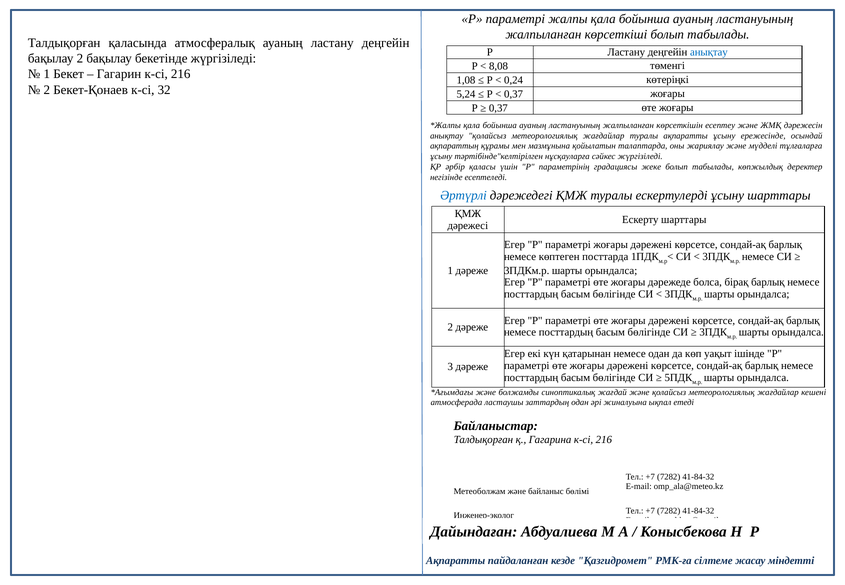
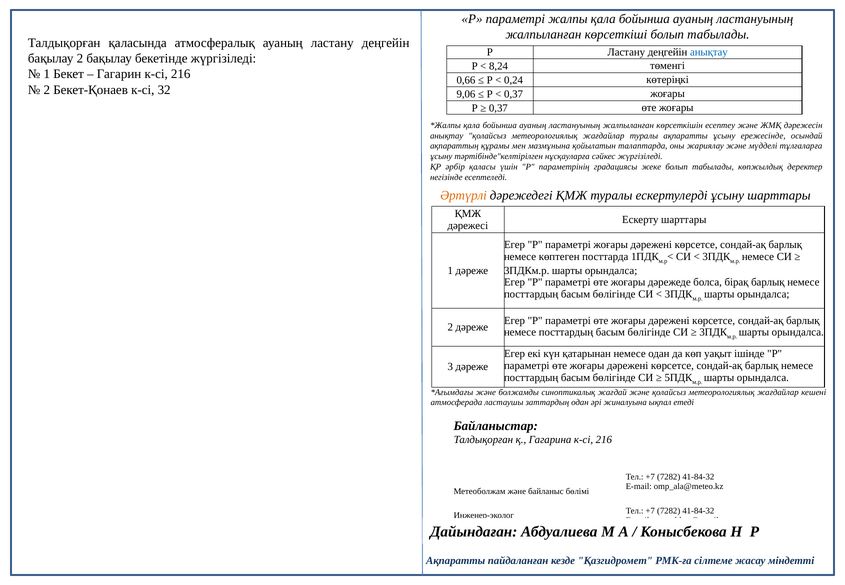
8,08: 8,08 -> 8,24
1,08: 1,08 -> 0,66
5,24: 5,24 -> 9,06
Әртүрлі colour: blue -> orange
